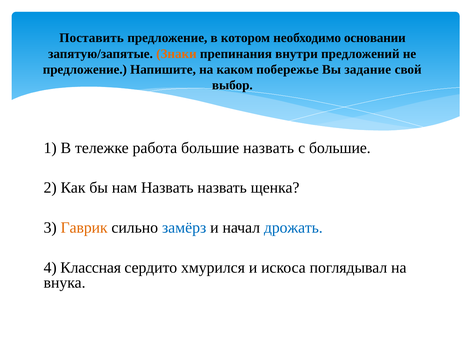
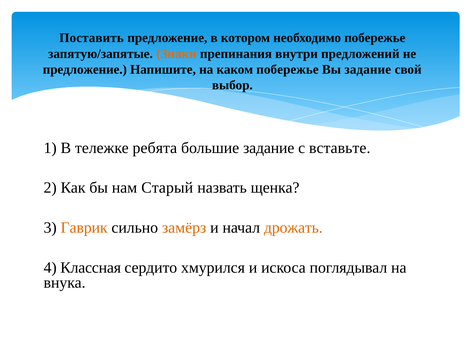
необходимо основании: основании -> побережье
работа: работа -> ребята
большие назвать: назвать -> задание
с большие: большие -> вставьте
нам Назвать: Назвать -> Старый
замёрз colour: blue -> orange
дрожать colour: blue -> orange
